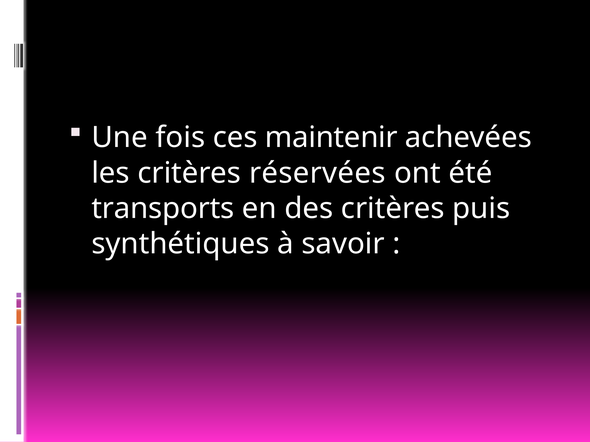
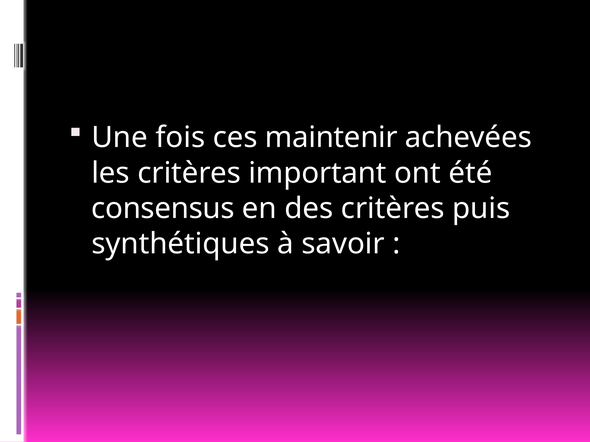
réservées: réservées -> important
transports: transports -> consensus
